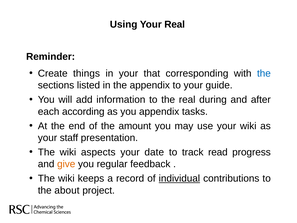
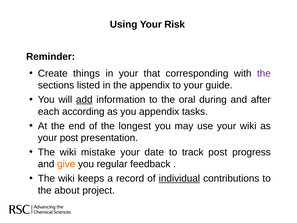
Your Real: Real -> Risk
the at (264, 73) colour: blue -> purple
add underline: none -> present
the real: real -> oral
amount: amount -> longest
your staff: staff -> post
aspects: aspects -> mistake
track read: read -> post
